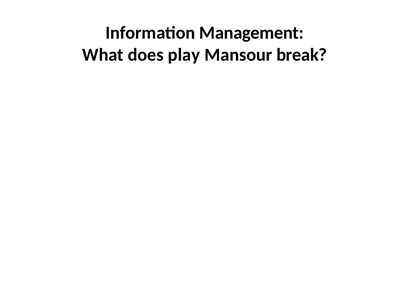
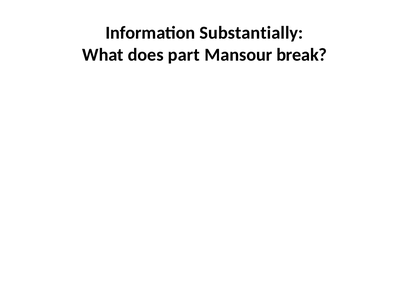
Management: Management -> Substantially
play: play -> part
